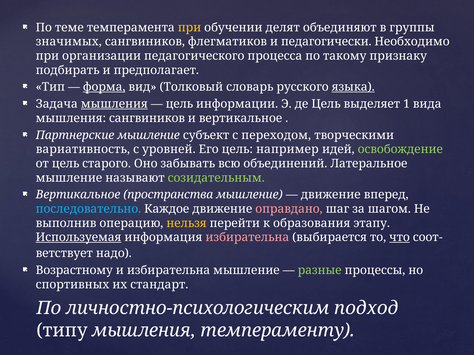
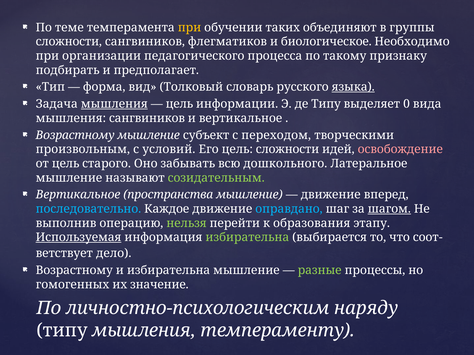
делят: делят -> таких
значимых at (69, 42): значимых -> сложности
педагогически: педагогически -> биологическое
форма underline: present -> none
де Цель: Цель -> Типу
1: 1 -> 0
Партнерские at (75, 135): Партнерские -> Возрастному
вариативность: вариативность -> произвольным
уровней: уровней -> условий
цель например: например -> сложности
освобождение colour: light green -> pink
объединений: объединений -> дошкольного
оправдано colour: pink -> light blue
шагом underline: none -> present
нельзя colour: yellow -> light green
избирательна at (247, 238) colour: pink -> light green
что underline: present -> none
надо: надо -> дело
спортивных: спортивных -> гомогенных
стандарт: стандарт -> значение
подход: подход -> наряду
